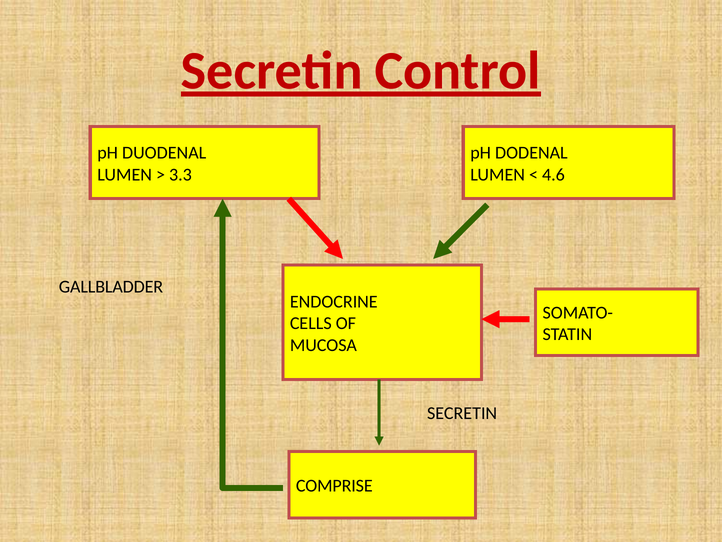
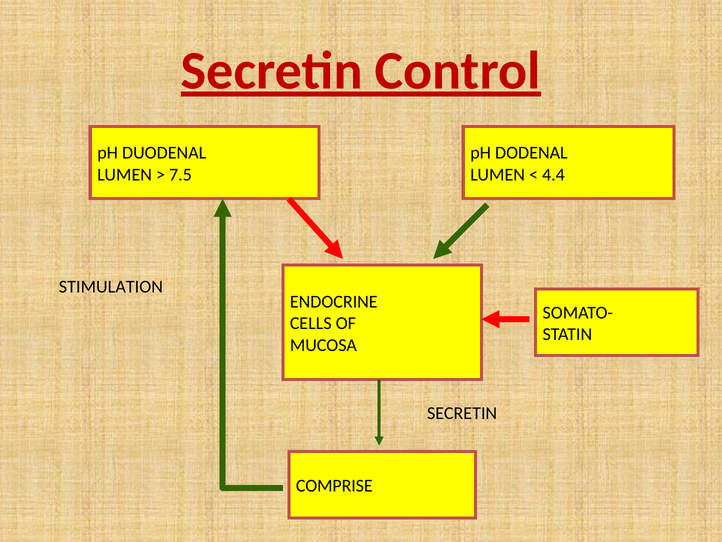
3.3: 3.3 -> 7.5
4.6: 4.6 -> 4.4
GALLBLADDER: GALLBLADDER -> STIMULATION
